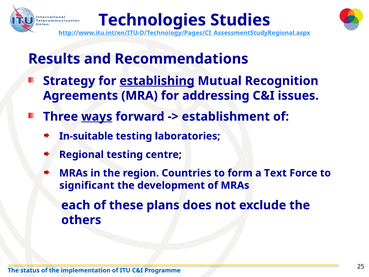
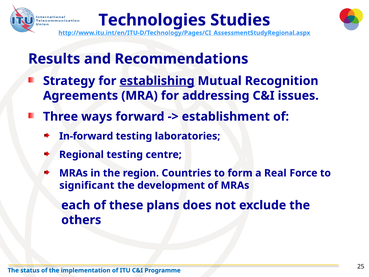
ways underline: present -> none
In-suitable: In-suitable -> In-forward
Text: Text -> Real
